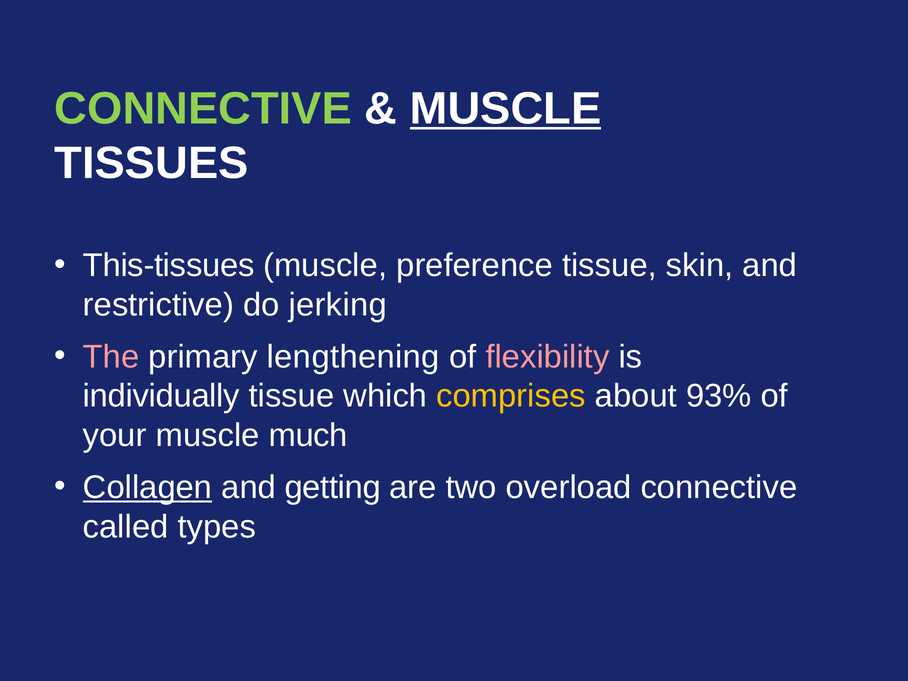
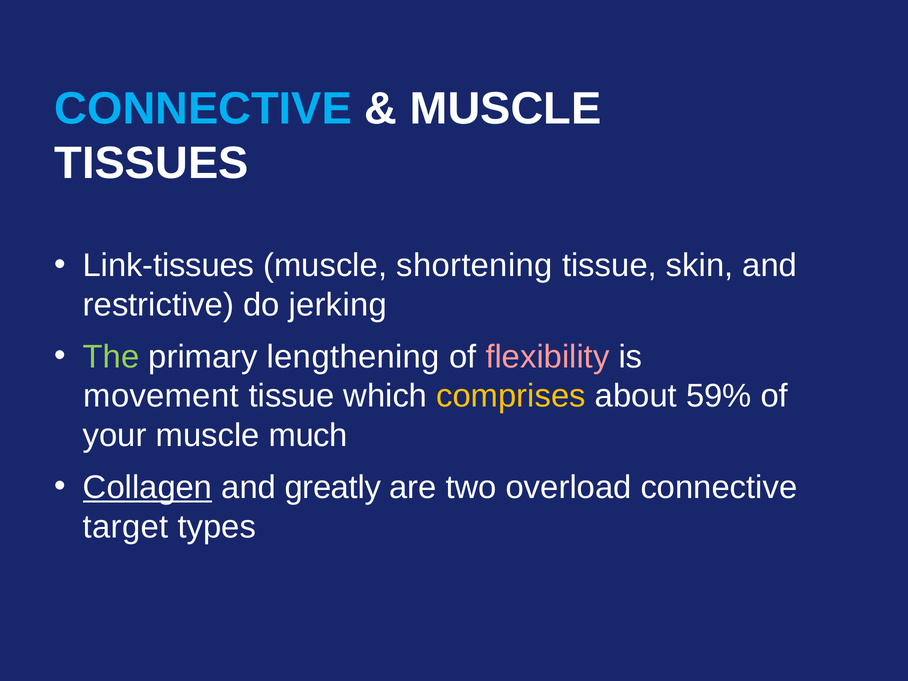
CONNECTIVE at (203, 109) colour: light green -> light blue
MUSCLE at (506, 109) underline: present -> none
This-tissues: This-tissues -> Link-tissues
preference: preference -> shortening
The colour: pink -> light green
individually: individually -> movement
93%: 93% -> 59%
getting: getting -> greatly
called: called -> target
